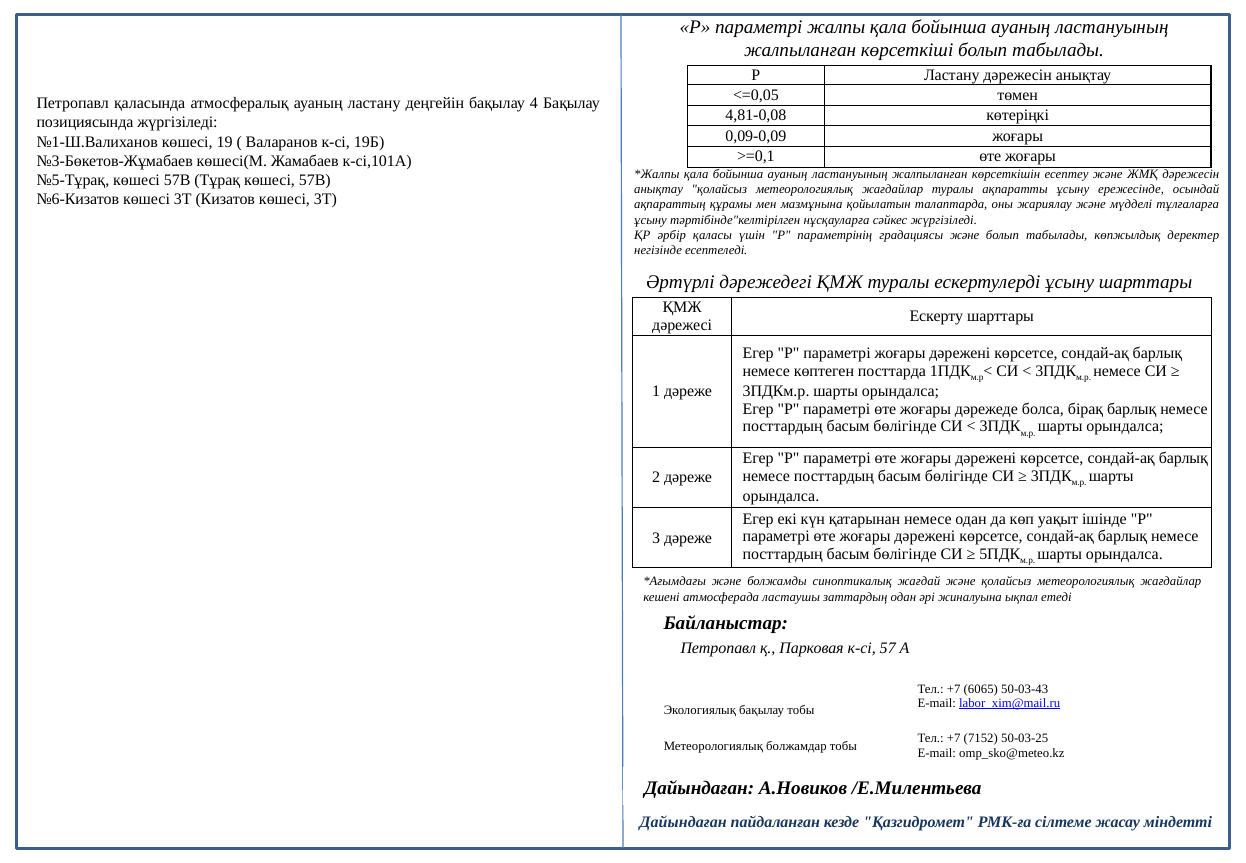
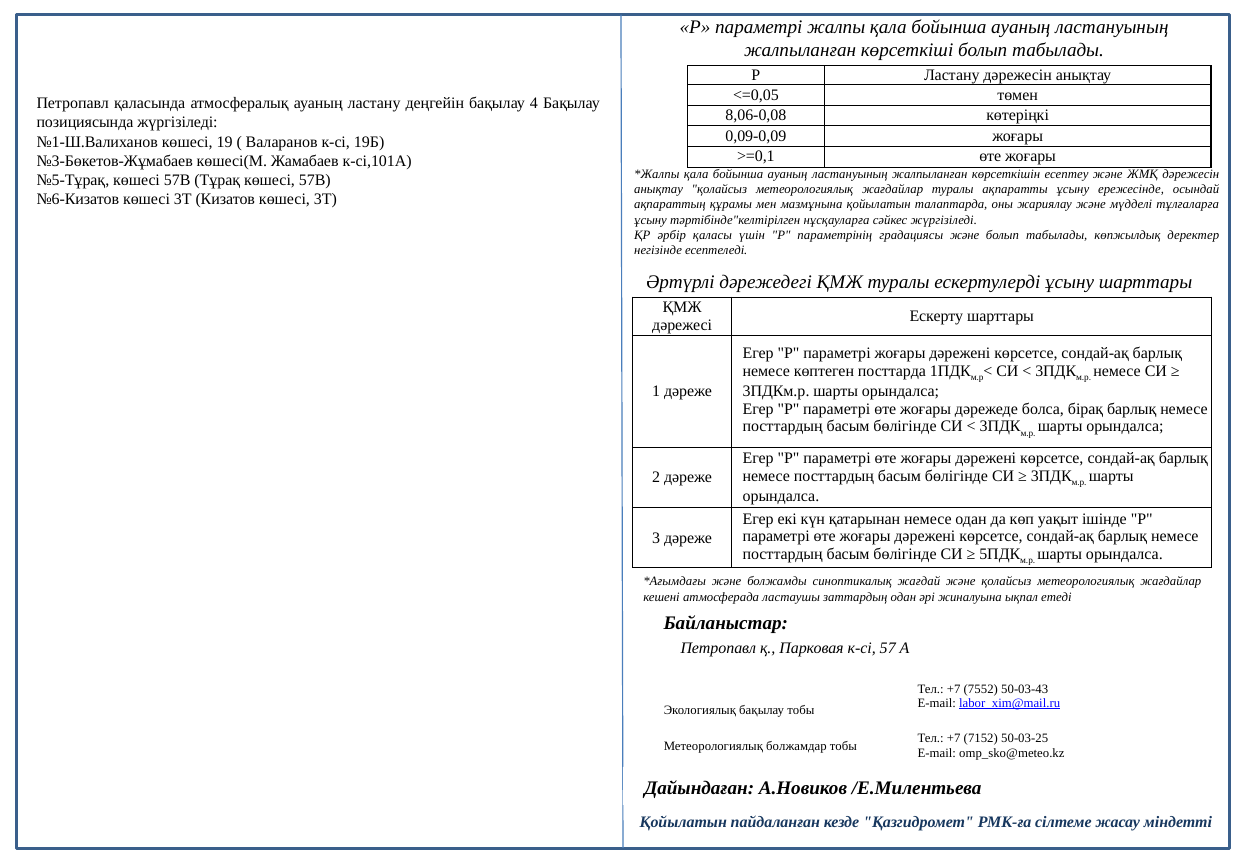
4,81-0,08: 4,81-0,08 -> 8,06-0,08
6065: 6065 -> 7552
Дайындаған at (683, 821): Дайындаған -> Қойылатын
